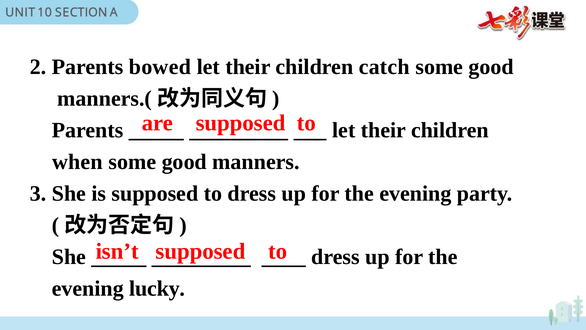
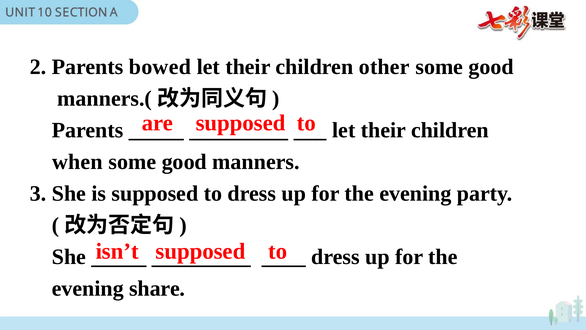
catch: catch -> other
lucky: lucky -> share
